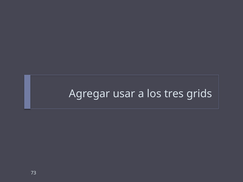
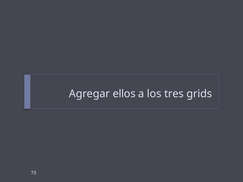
usar: usar -> ellos
